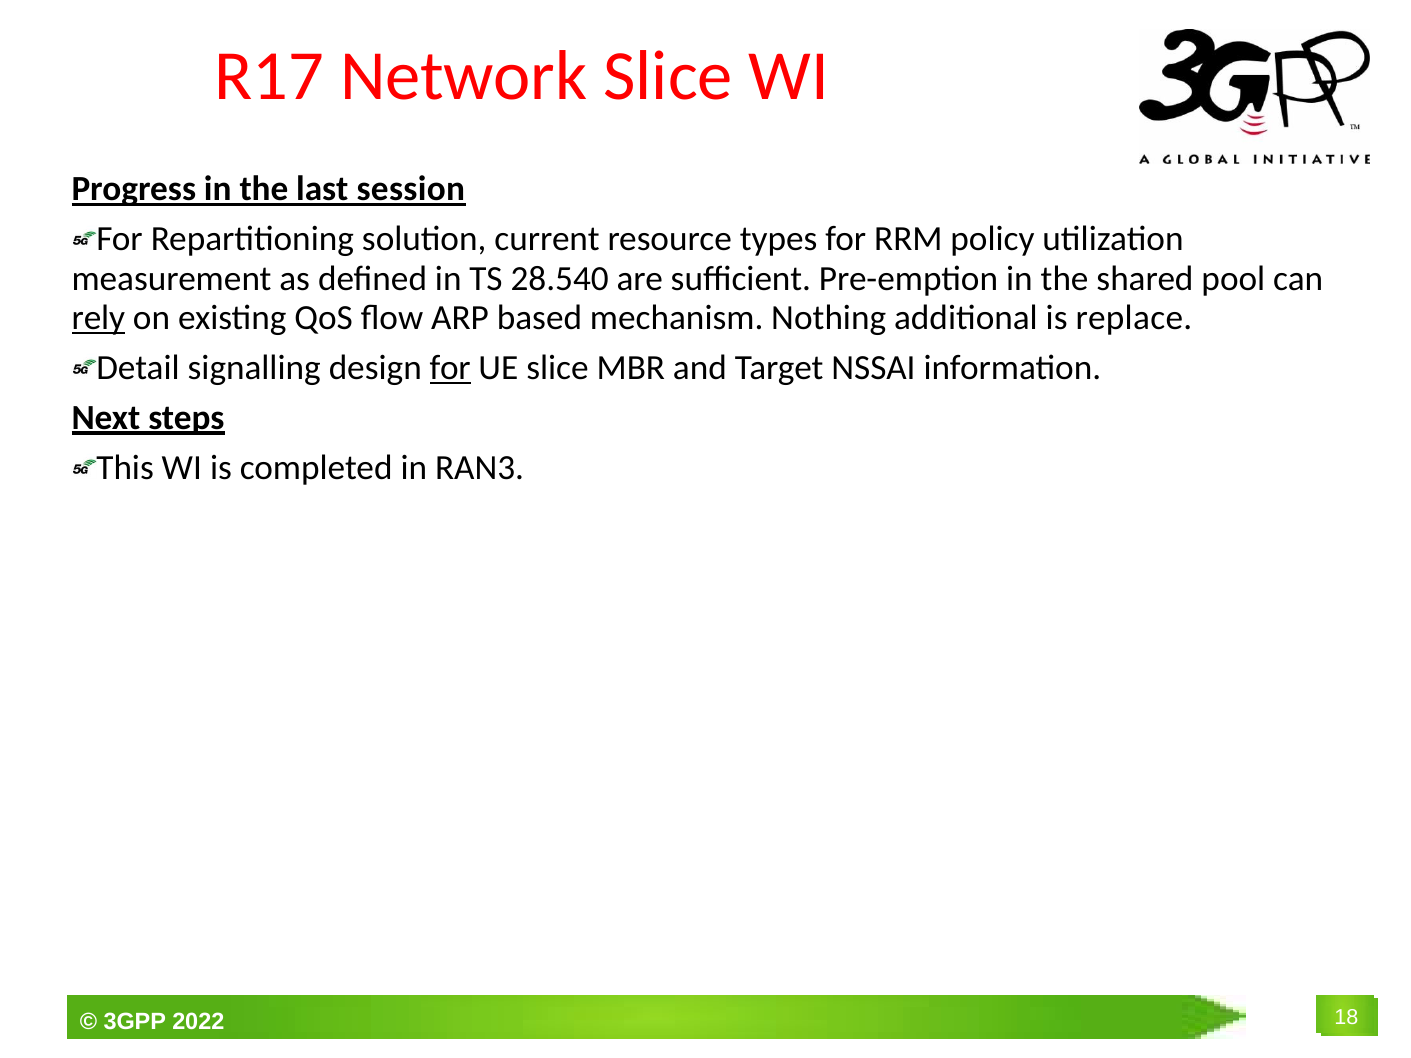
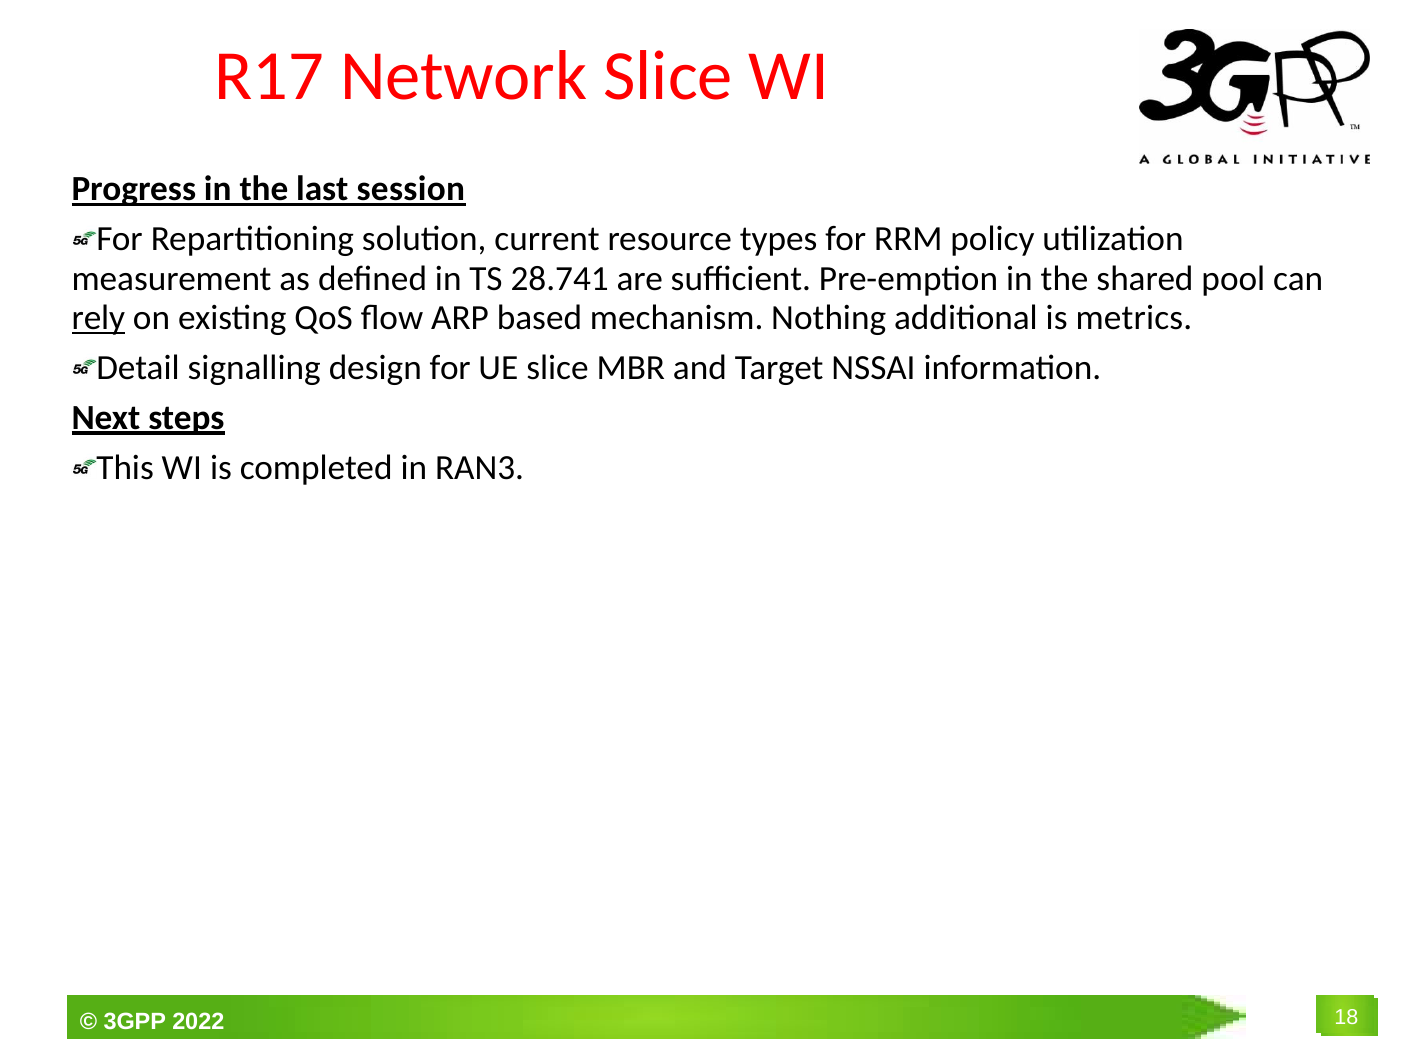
28.540: 28.540 -> 28.741
replace: replace -> metrics
for at (450, 368) underline: present -> none
